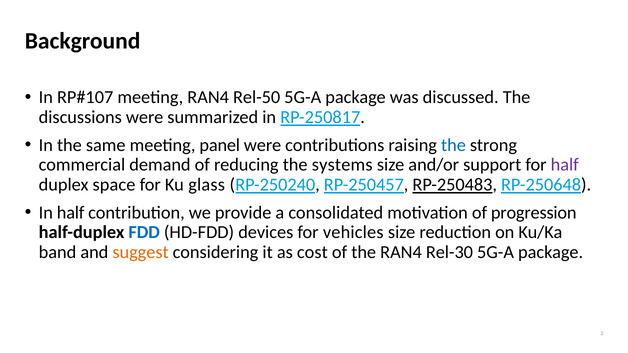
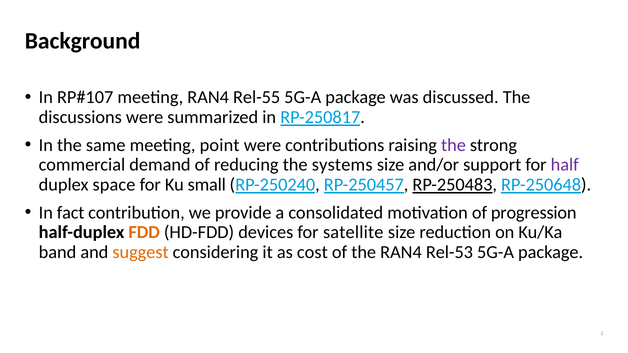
Rel-50: Rel-50 -> Rel-55
panel: panel -> point
the at (453, 145) colour: blue -> purple
glass: glass -> small
In half: half -> fact
FDD colour: blue -> orange
vehicles: vehicles -> satellite
Rel-30: Rel-30 -> Rel-53
